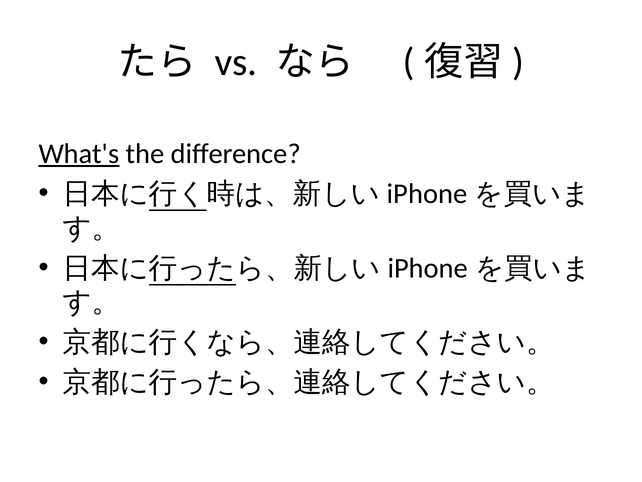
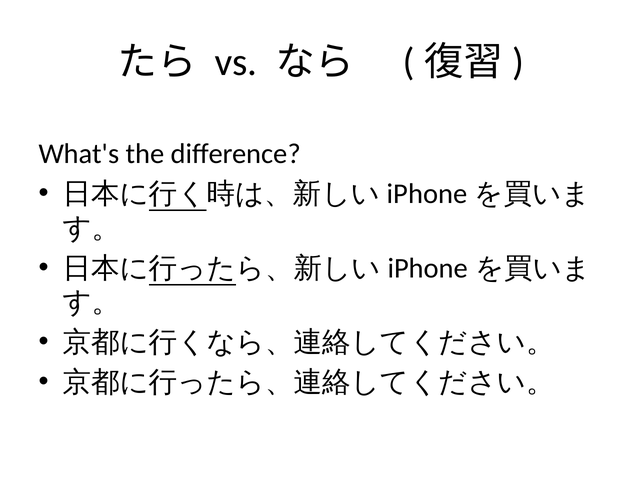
What's underline: present -> none
